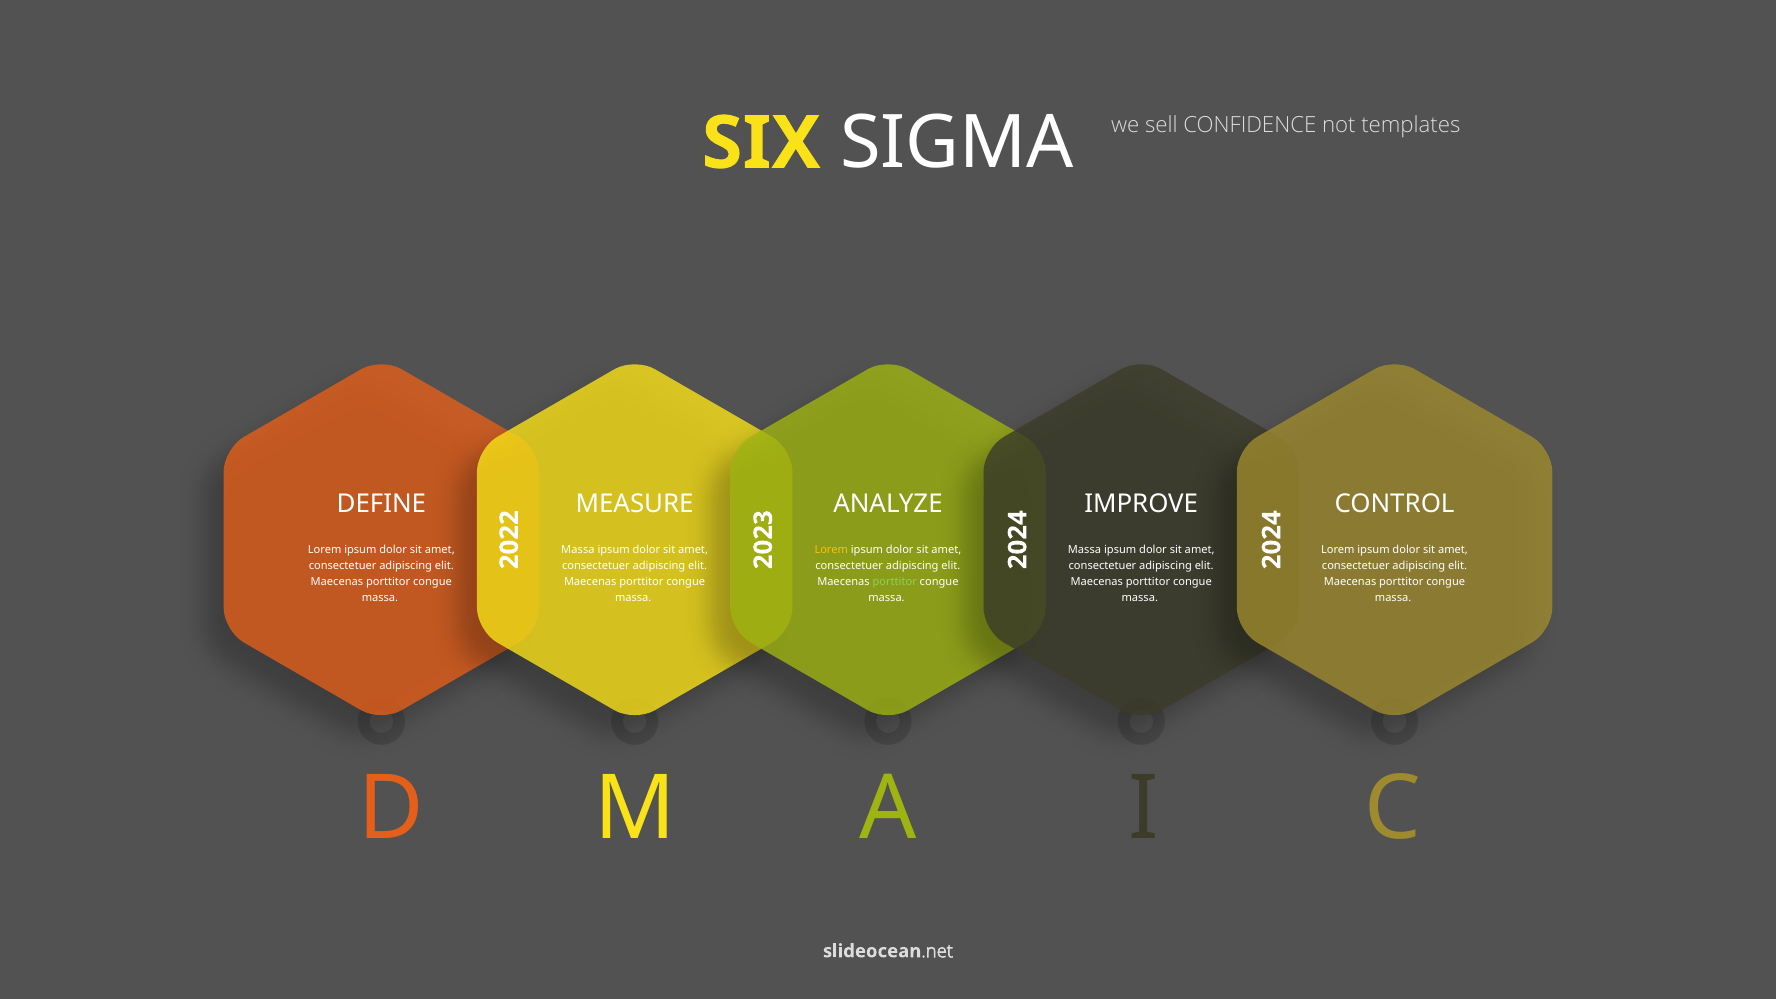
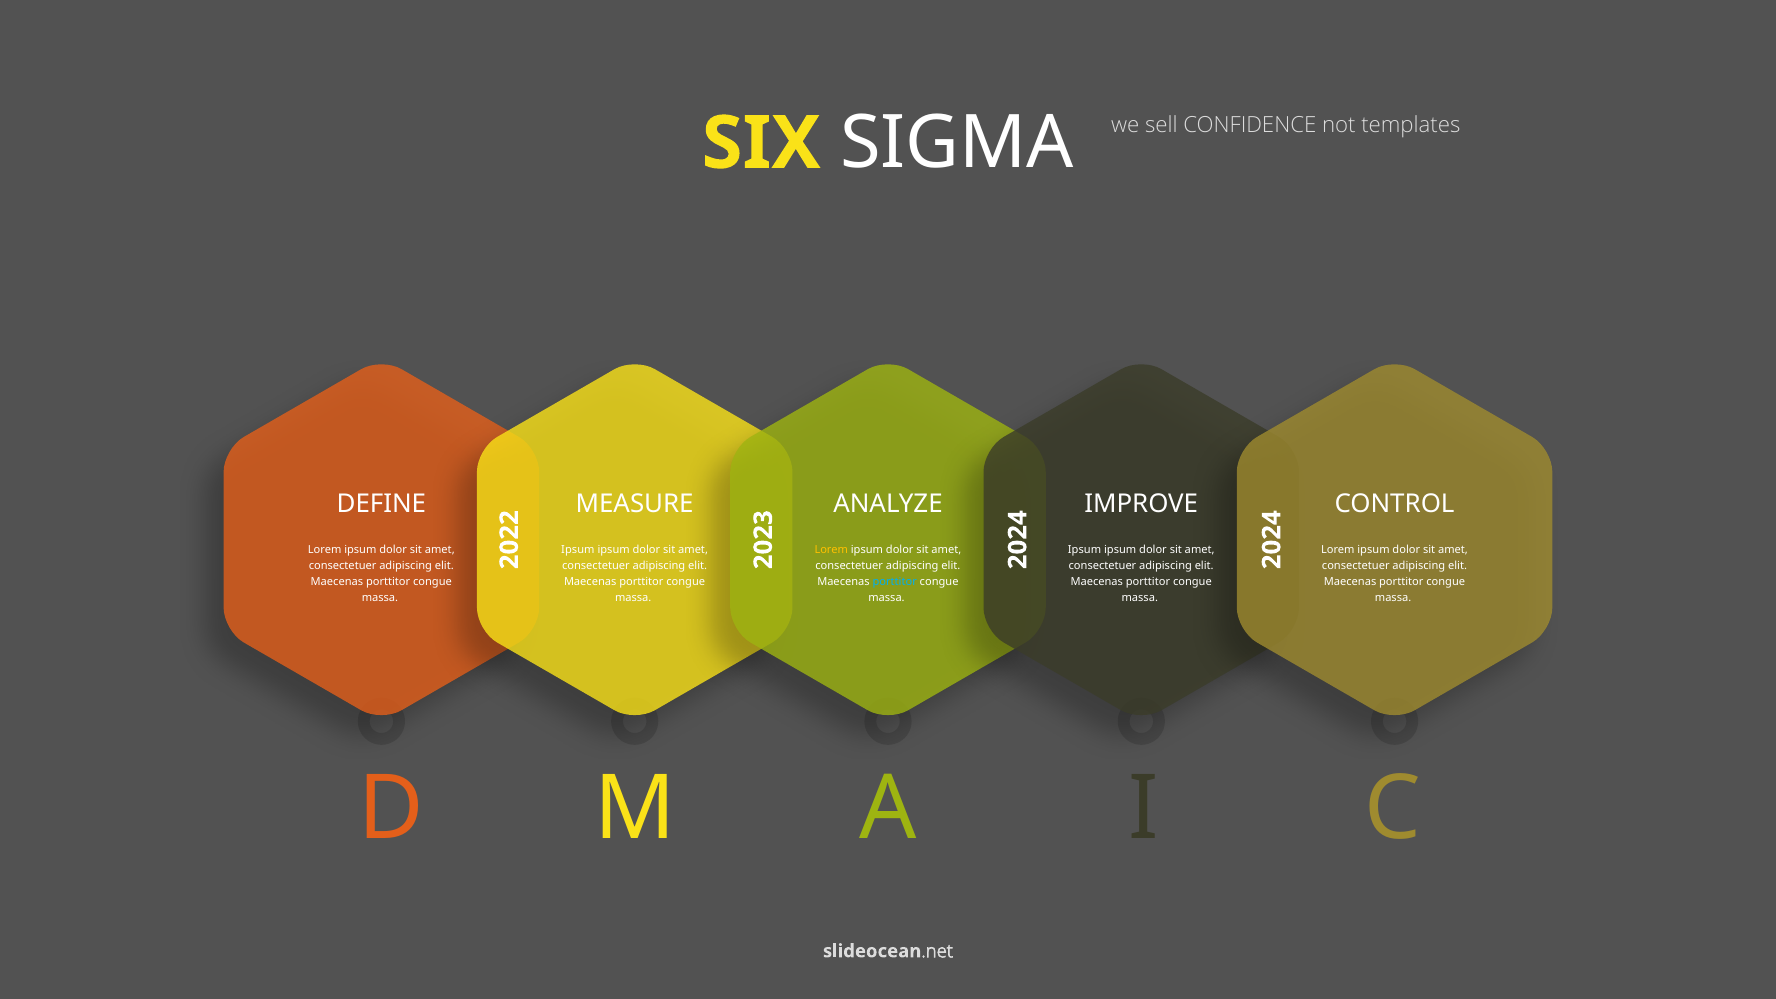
Massa at (578, 549): Massa -> Ipsum
Massa at (1085, 549): Massa -> Ipsum
porttitor at (895, 581) colour: light green -> light blue
